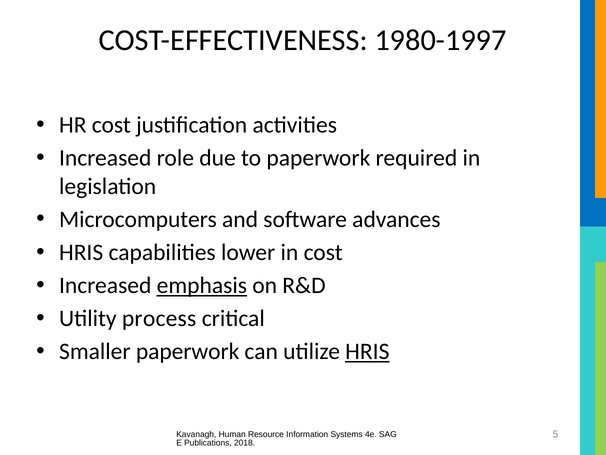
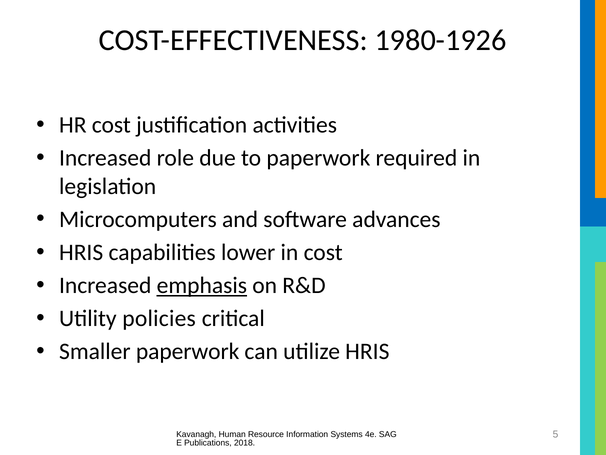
1980-1997: 1980-1997 -> 1980-1926
process: process -> policies
HRIS at (367, 351) underline: present -> none
